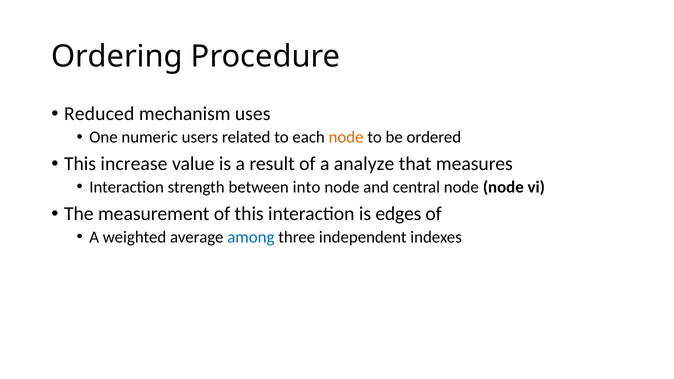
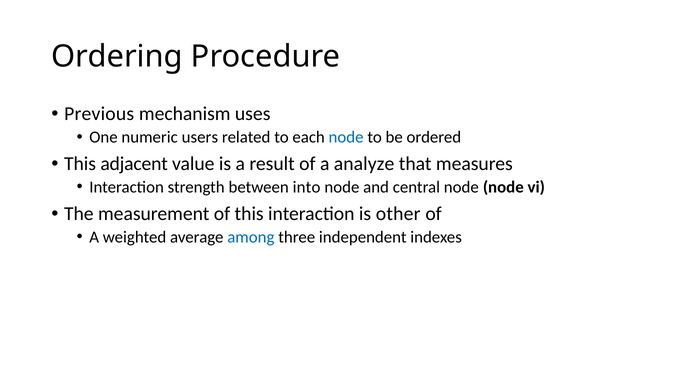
Reduced: Reduced -> Previous
node at (346, 137) colour: orange -> blue
increase: increase -> adjacent
edges: edges -> other
